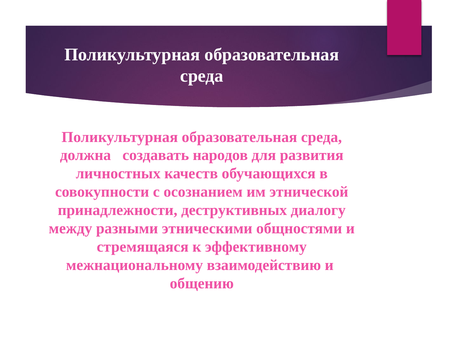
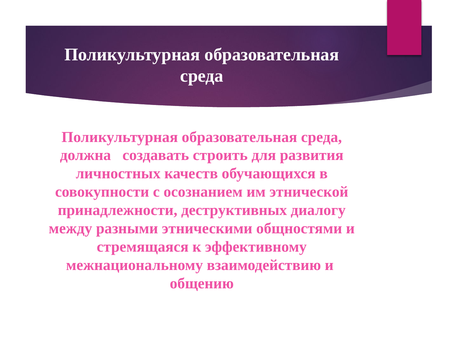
народов: народов -> строить
